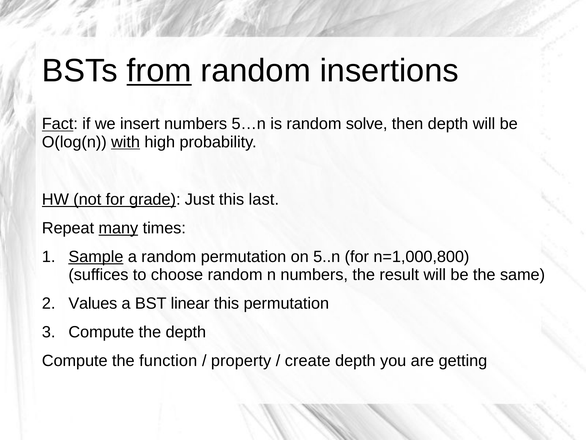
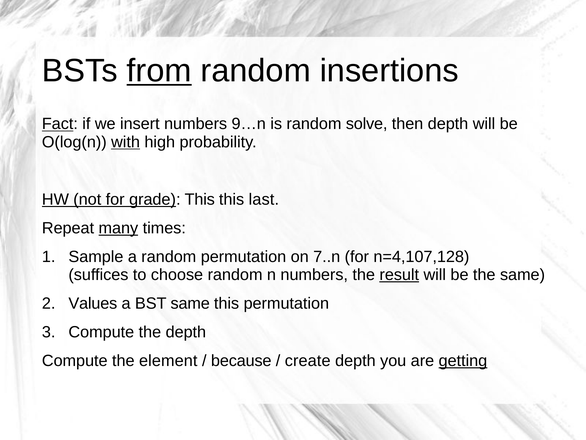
5…n: 5…n -> 9…n
grade Just: Just -> This
Sample underline: present -> none
5..n: 5..n -> 7..n
n=1,000,800: n=1,000,800 -> n=4,107,128
result underline: none -> present
BST linear: linear -> same
function: function -> element
property: property -> because
getting underline: none -> present
